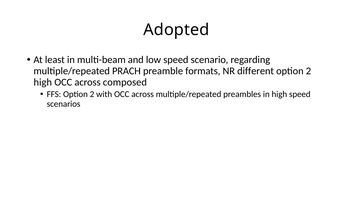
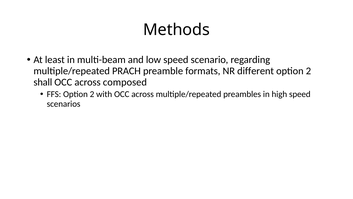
Adopted: Adopted -> Methods
high at (43, 82): high -> shall
